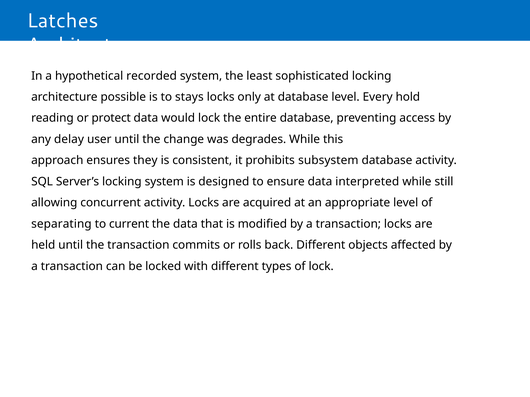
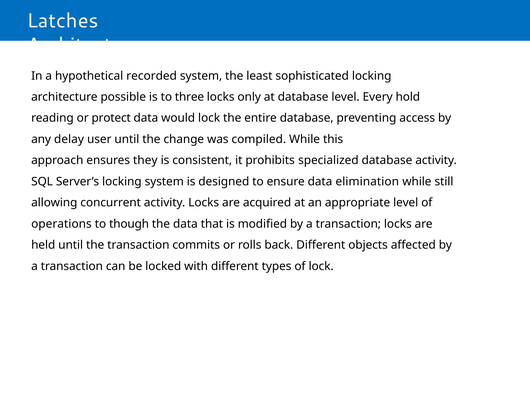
stays: stays -> three
degrades: degrades -> compiled
subsystem: subsystem -> specialized
interpreted: interpreted -> elimination
separating: separating -> operations
current: current -> though
